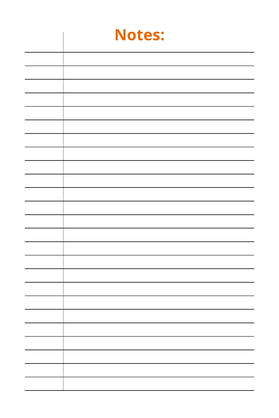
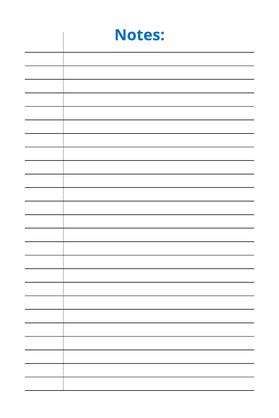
Notes colour: orange -> blue
